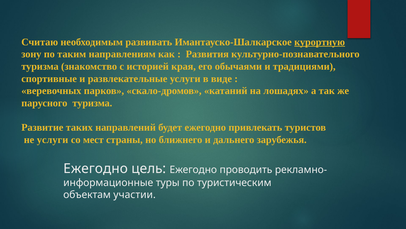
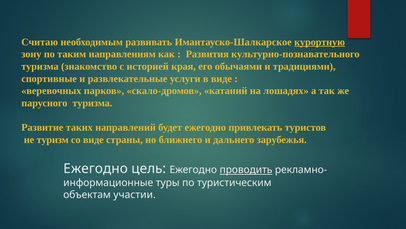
не услуги: услуги -> туризм
со мест: мест -> виде
проводить underline: none -> present
